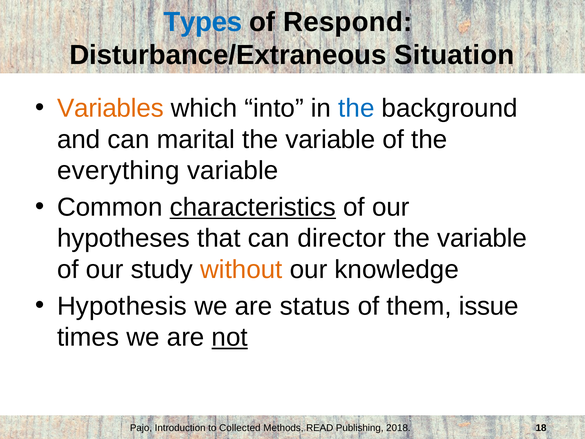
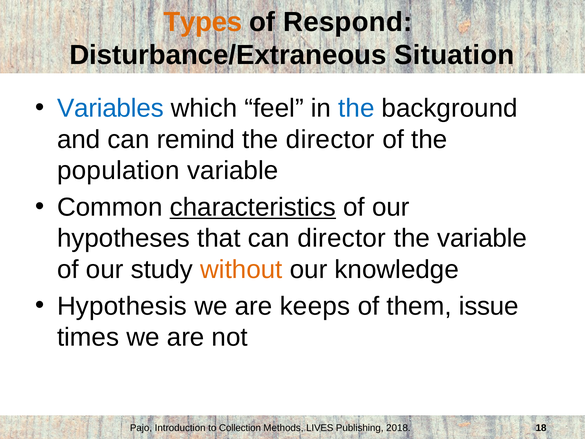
Types colour: blue -> orange
Variables colour: orange -> blue
into: into -> feel
marital: marital -> remind
variable at (330, 139): variable -> director
everything: everything -> population
status: status -> keeps
not underline: present -> none
Collected: Collected -> Collection
READ: READ -> LIVES
